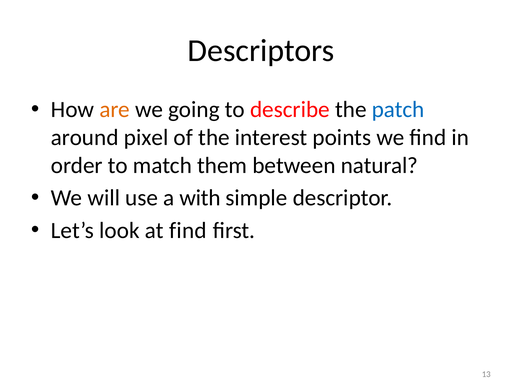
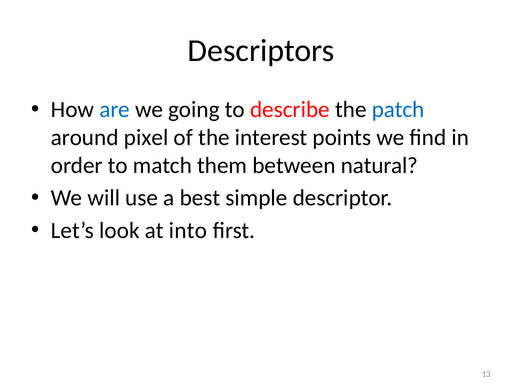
are colour: orange -> blue
with: with -> best
at find: find -> into
